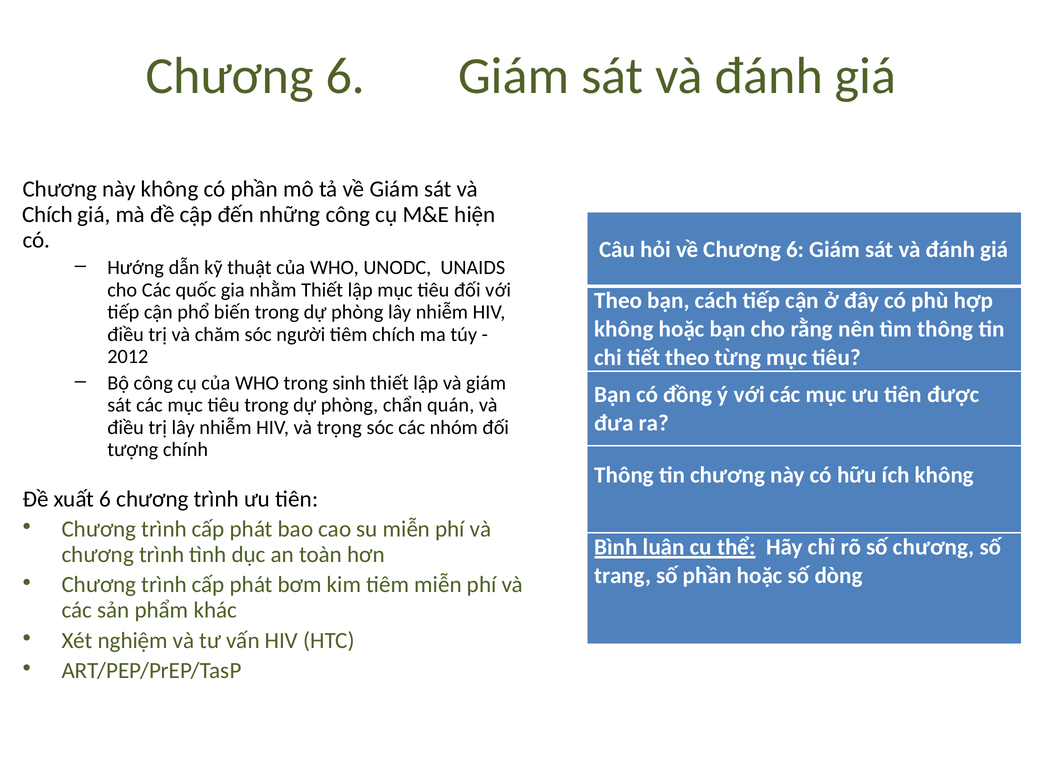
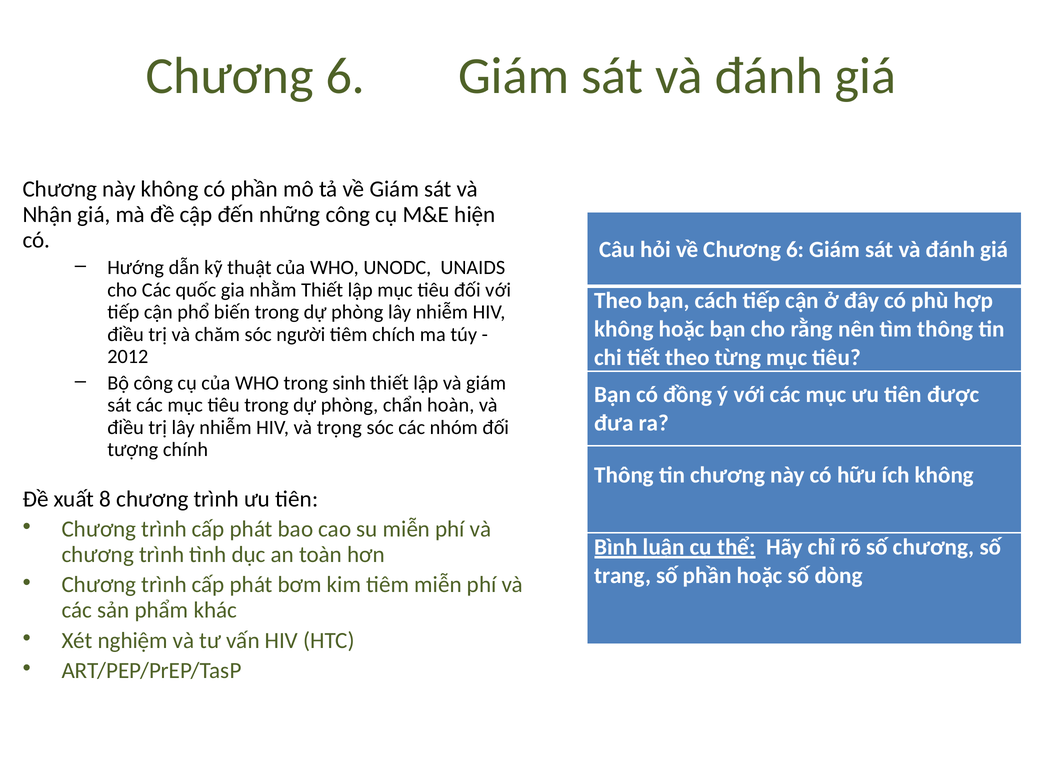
Chích at (48, 214): Chích -> Nhận
quán: quán -> hoàn
xuất 6: 6 -> 8
